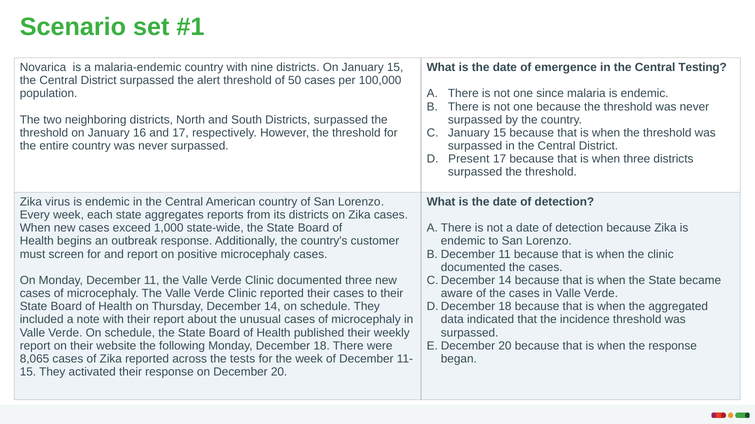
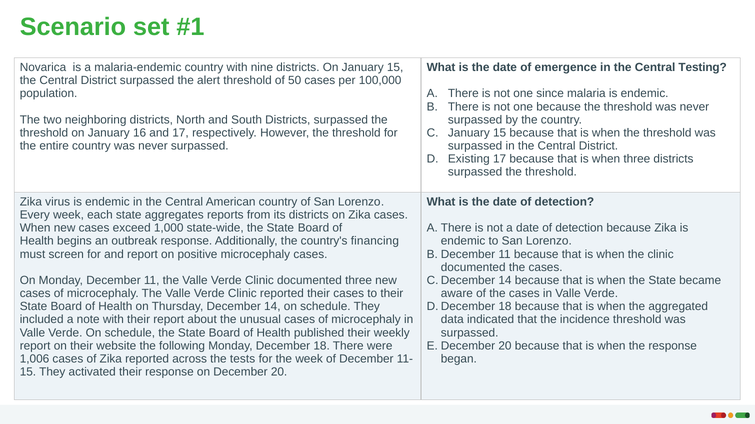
Present: Present -> Existing
customer: customer -> financing
8,065: 8,065 -> 1,006
